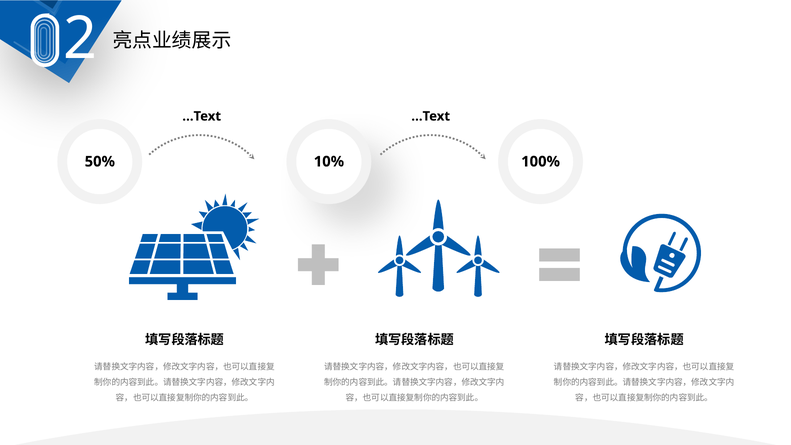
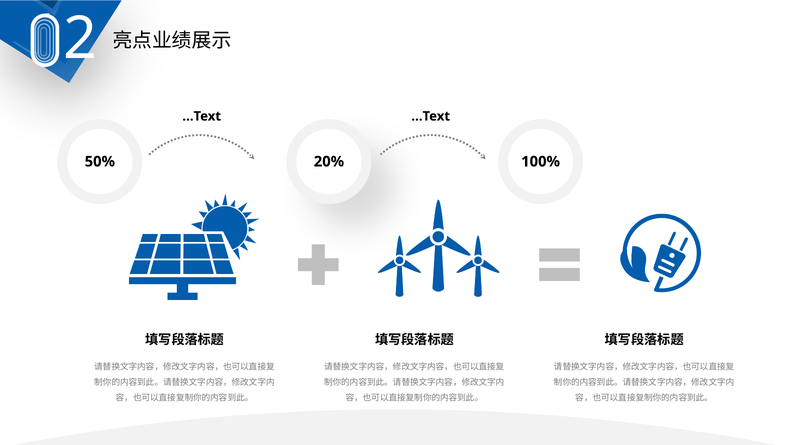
10%: 10% -> 20%
